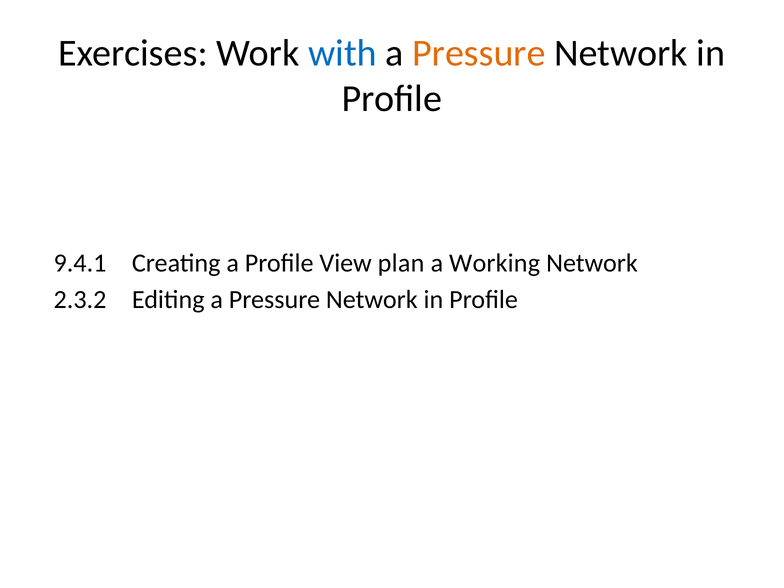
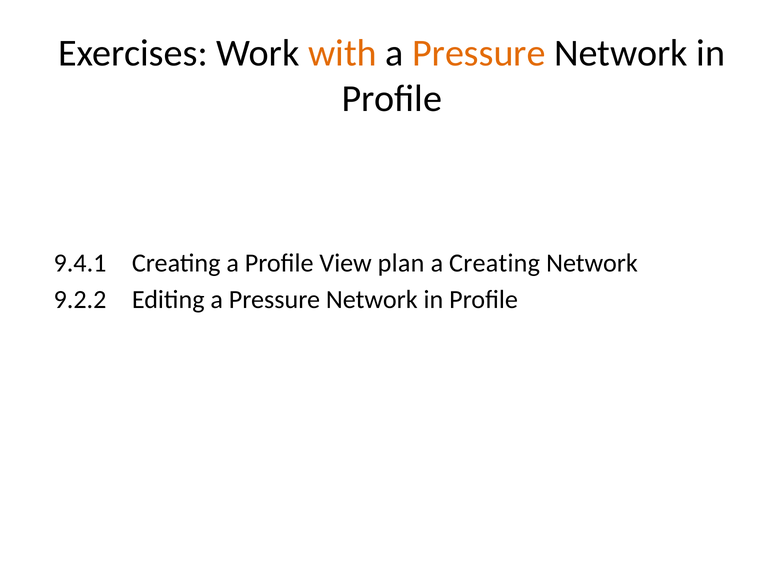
with colour: blue -> orange
a Working: Working -> Creating
2.3.2: 2.3.2 -> 9.2.2
